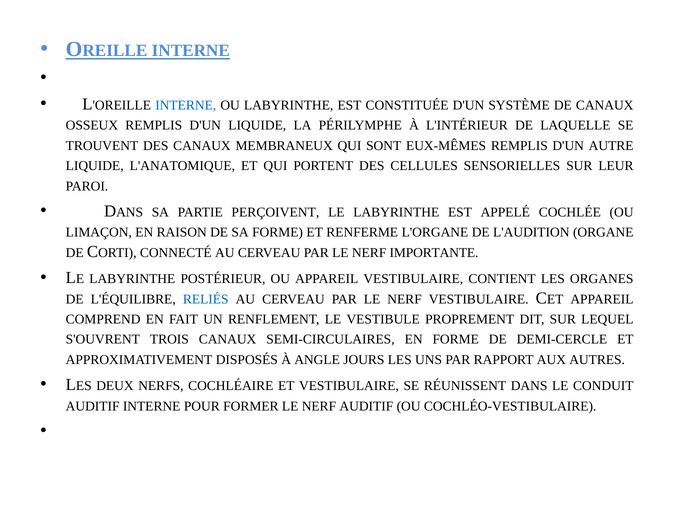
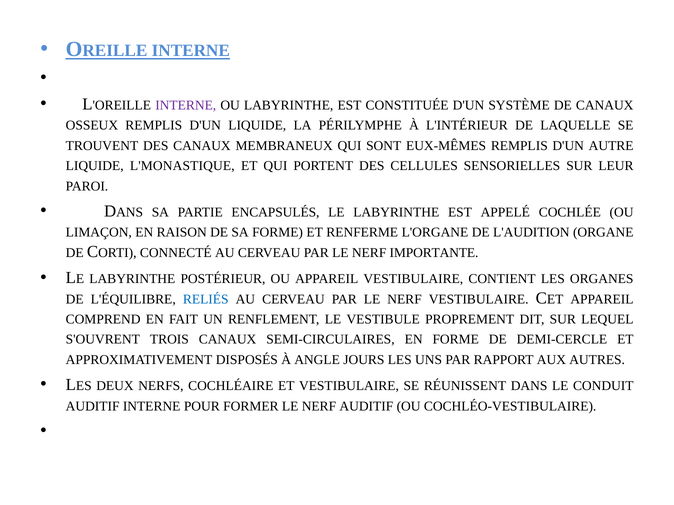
INTERNE at (186, 105) colour: blue -> purple
L'ANATOMIQUE: L'ANATOMIQUE -> L'MONASTIQUE
PERÇOIVENT: PERÇOIVENT -> ENCAPSULÉS
